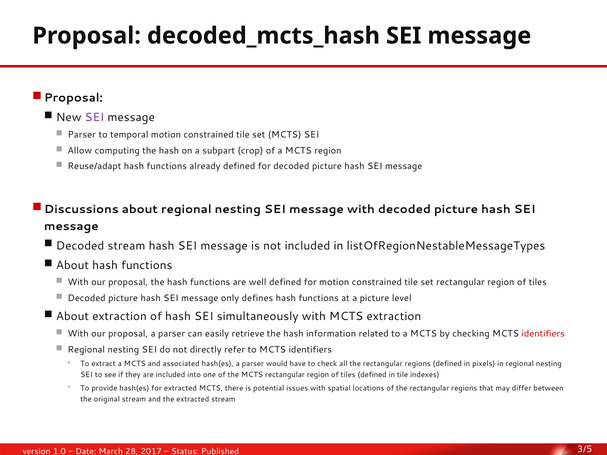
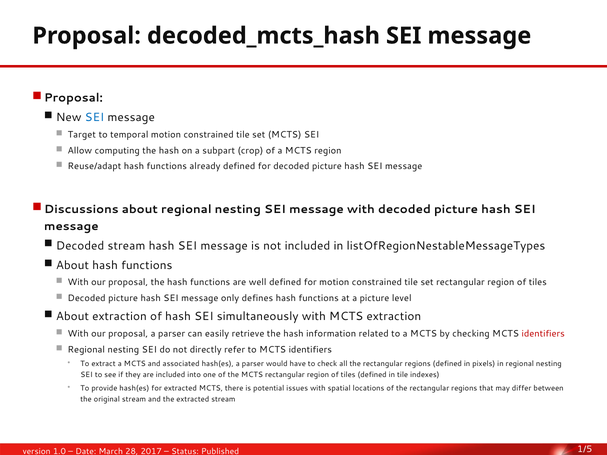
SEI at (95, 117) colour: purple -> blue
Parser at (82, 135): Parser -> Target
3/5: 3/5 -> 1/5
